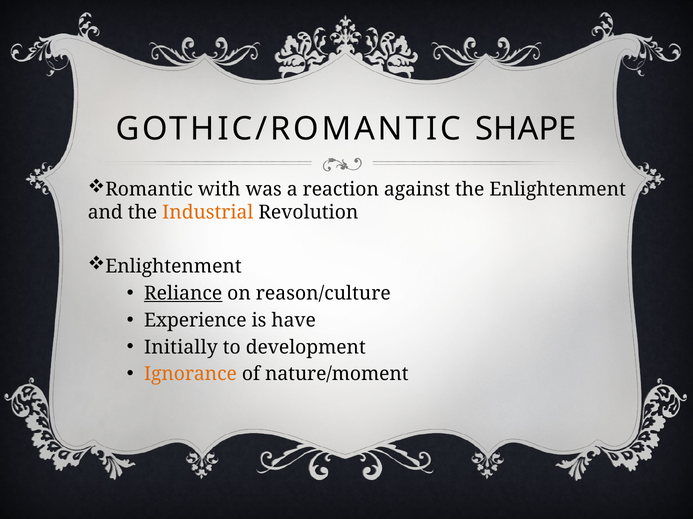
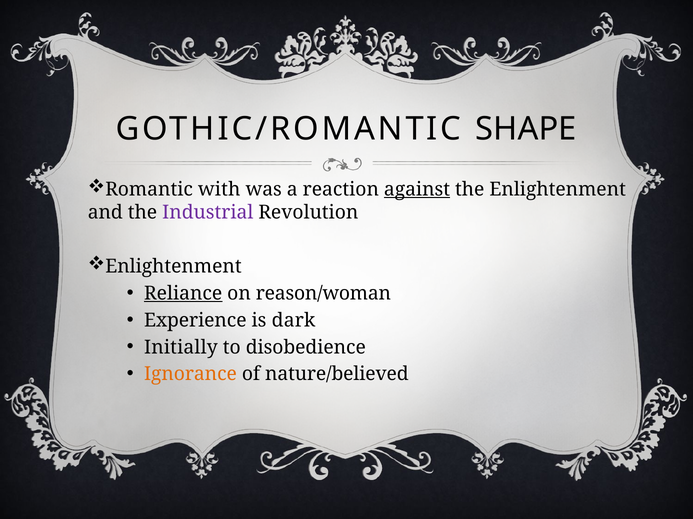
against underline: none -> present
Industrial colour: orange -> purple
reason/culture: reason/culture -> reason/woman
have: have -> dark
development: development -> disobedience
nature/moment: nature/moment -> nature/believed
